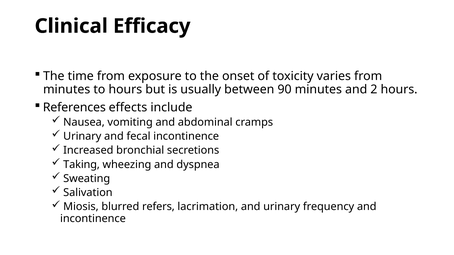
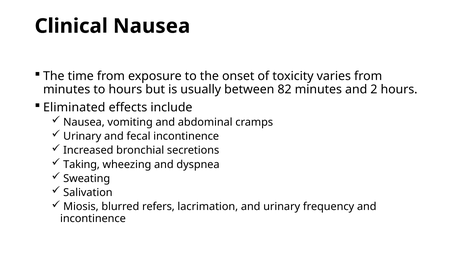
Clinical Efficacy: Efficacy -> Nausea
90: 90 -> 82
References: References -> Eliminated
